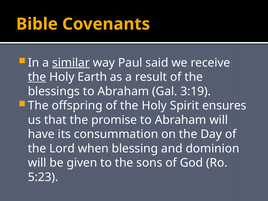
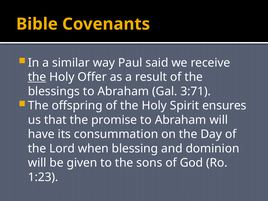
similar underline: present -> none
Earth: Earth -> Offer
3:19: 3:19 -> 3:71
5:23: 5:23 -> 1:23
